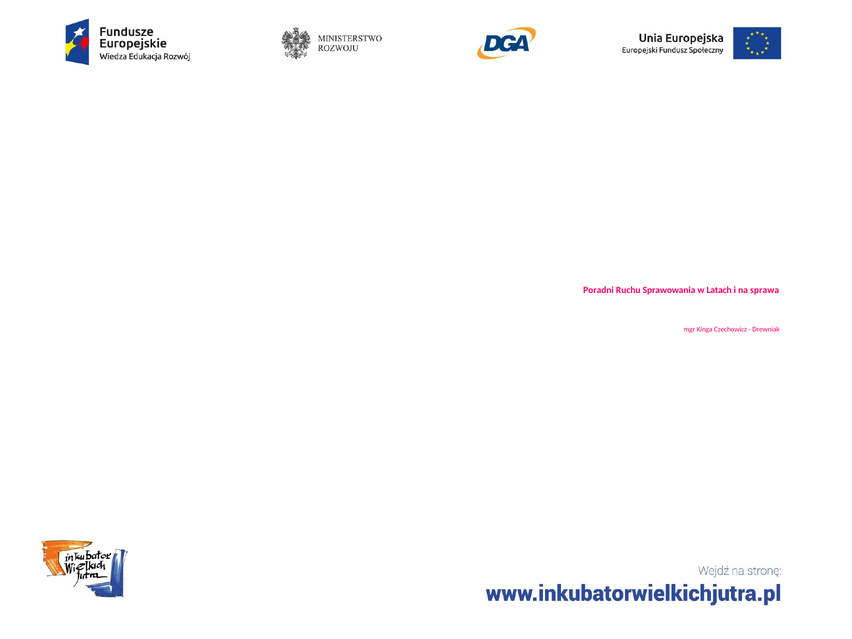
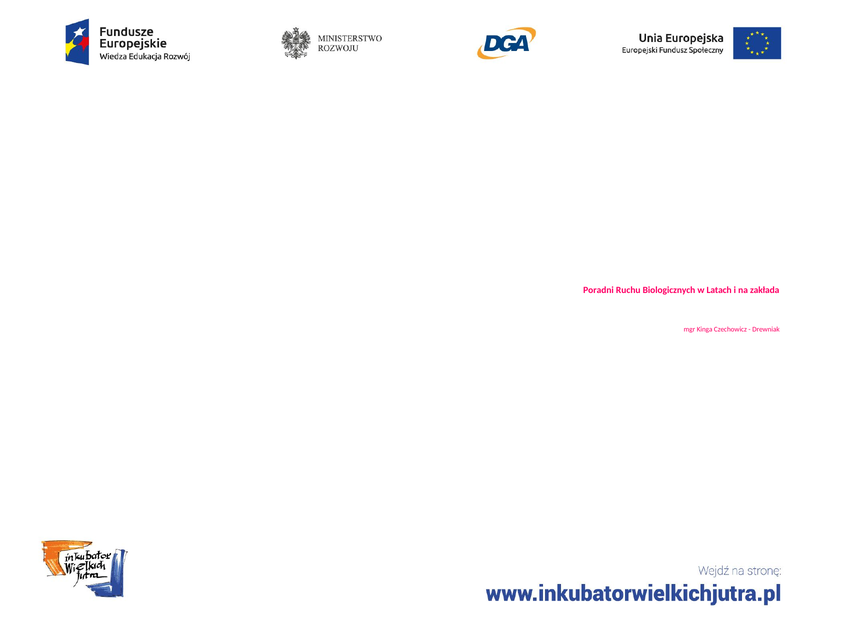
Sprawowania: Sprawowania -> Biologicznych
sprawa: sprawa -> zakłada
